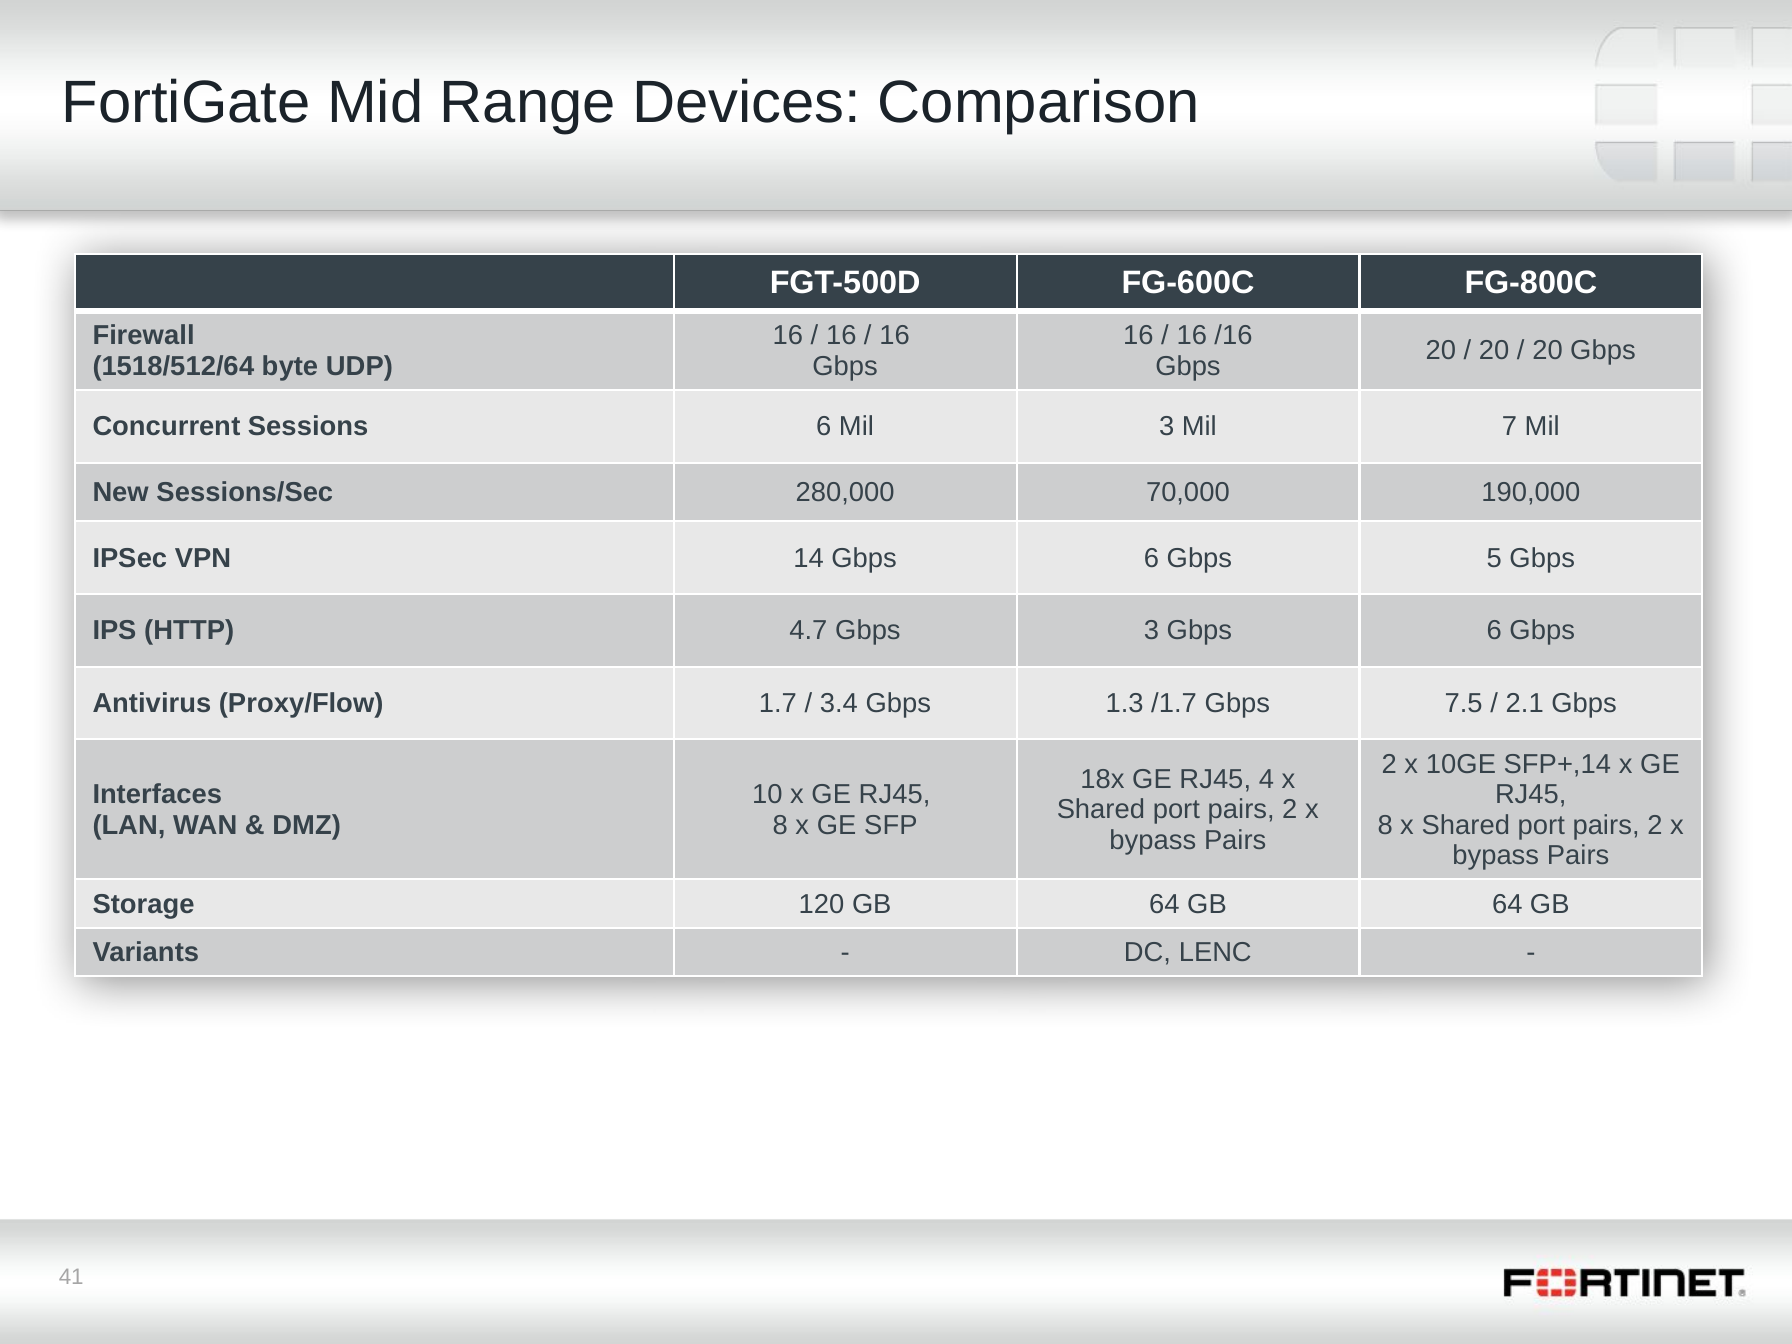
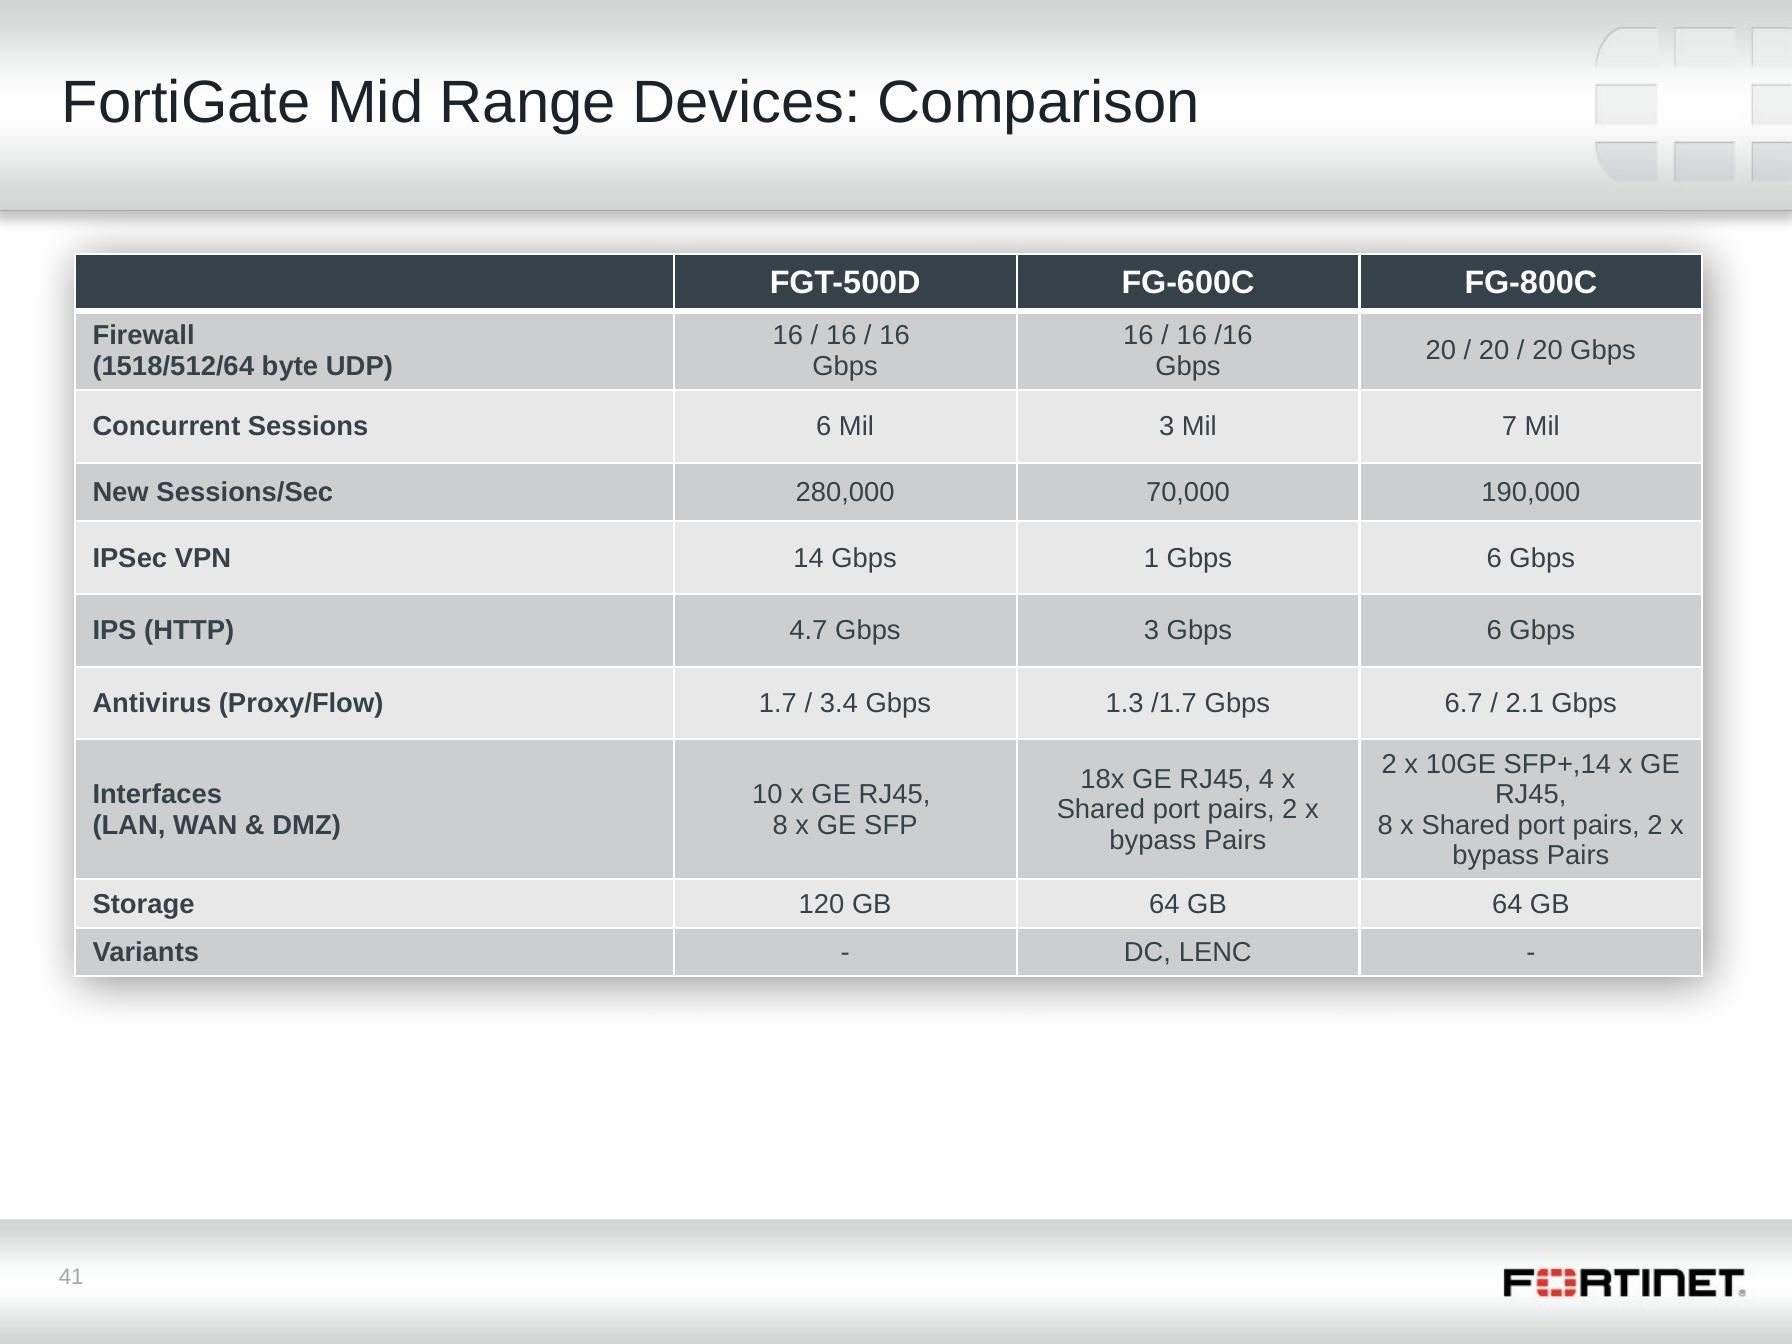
14 Gbps 6: 6 -> 1
5 at (1494, 558): 5 -> 6
7.5: 7.5 -> 6.7
